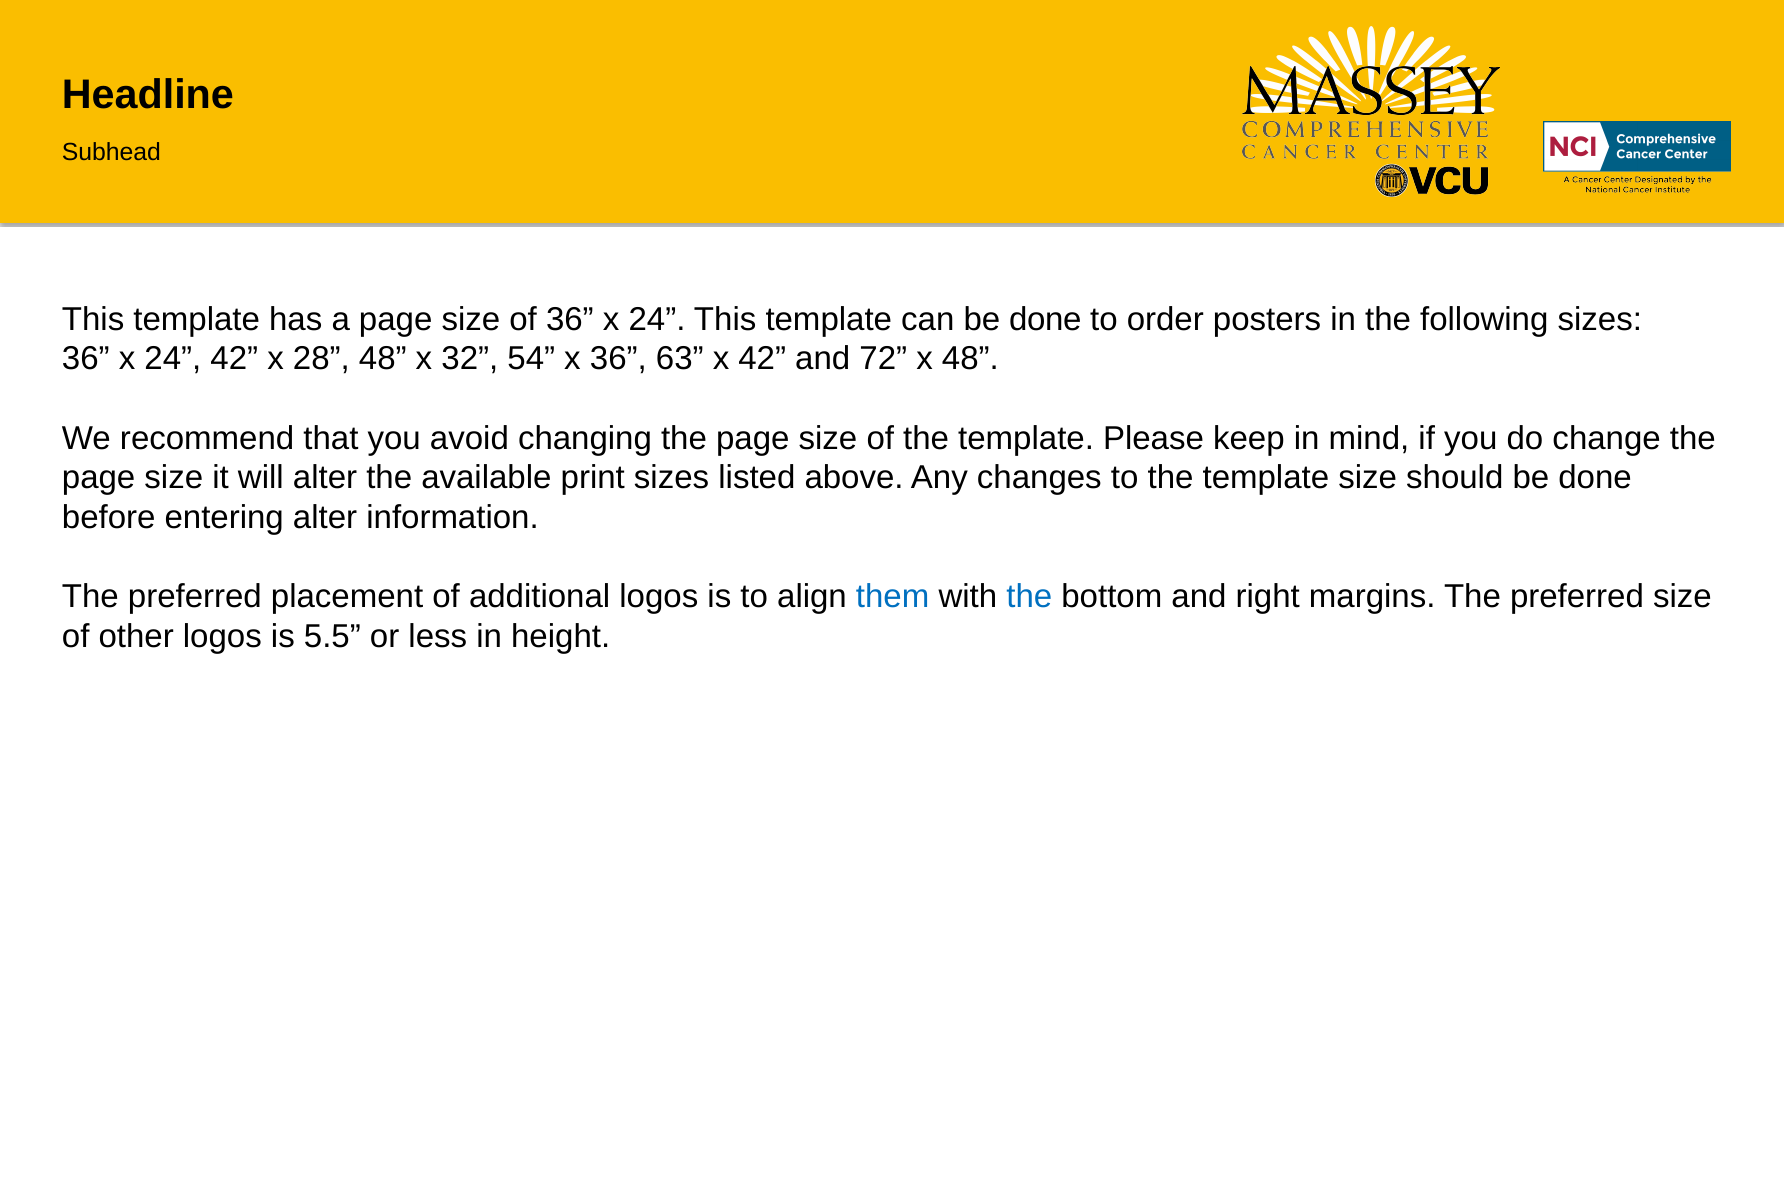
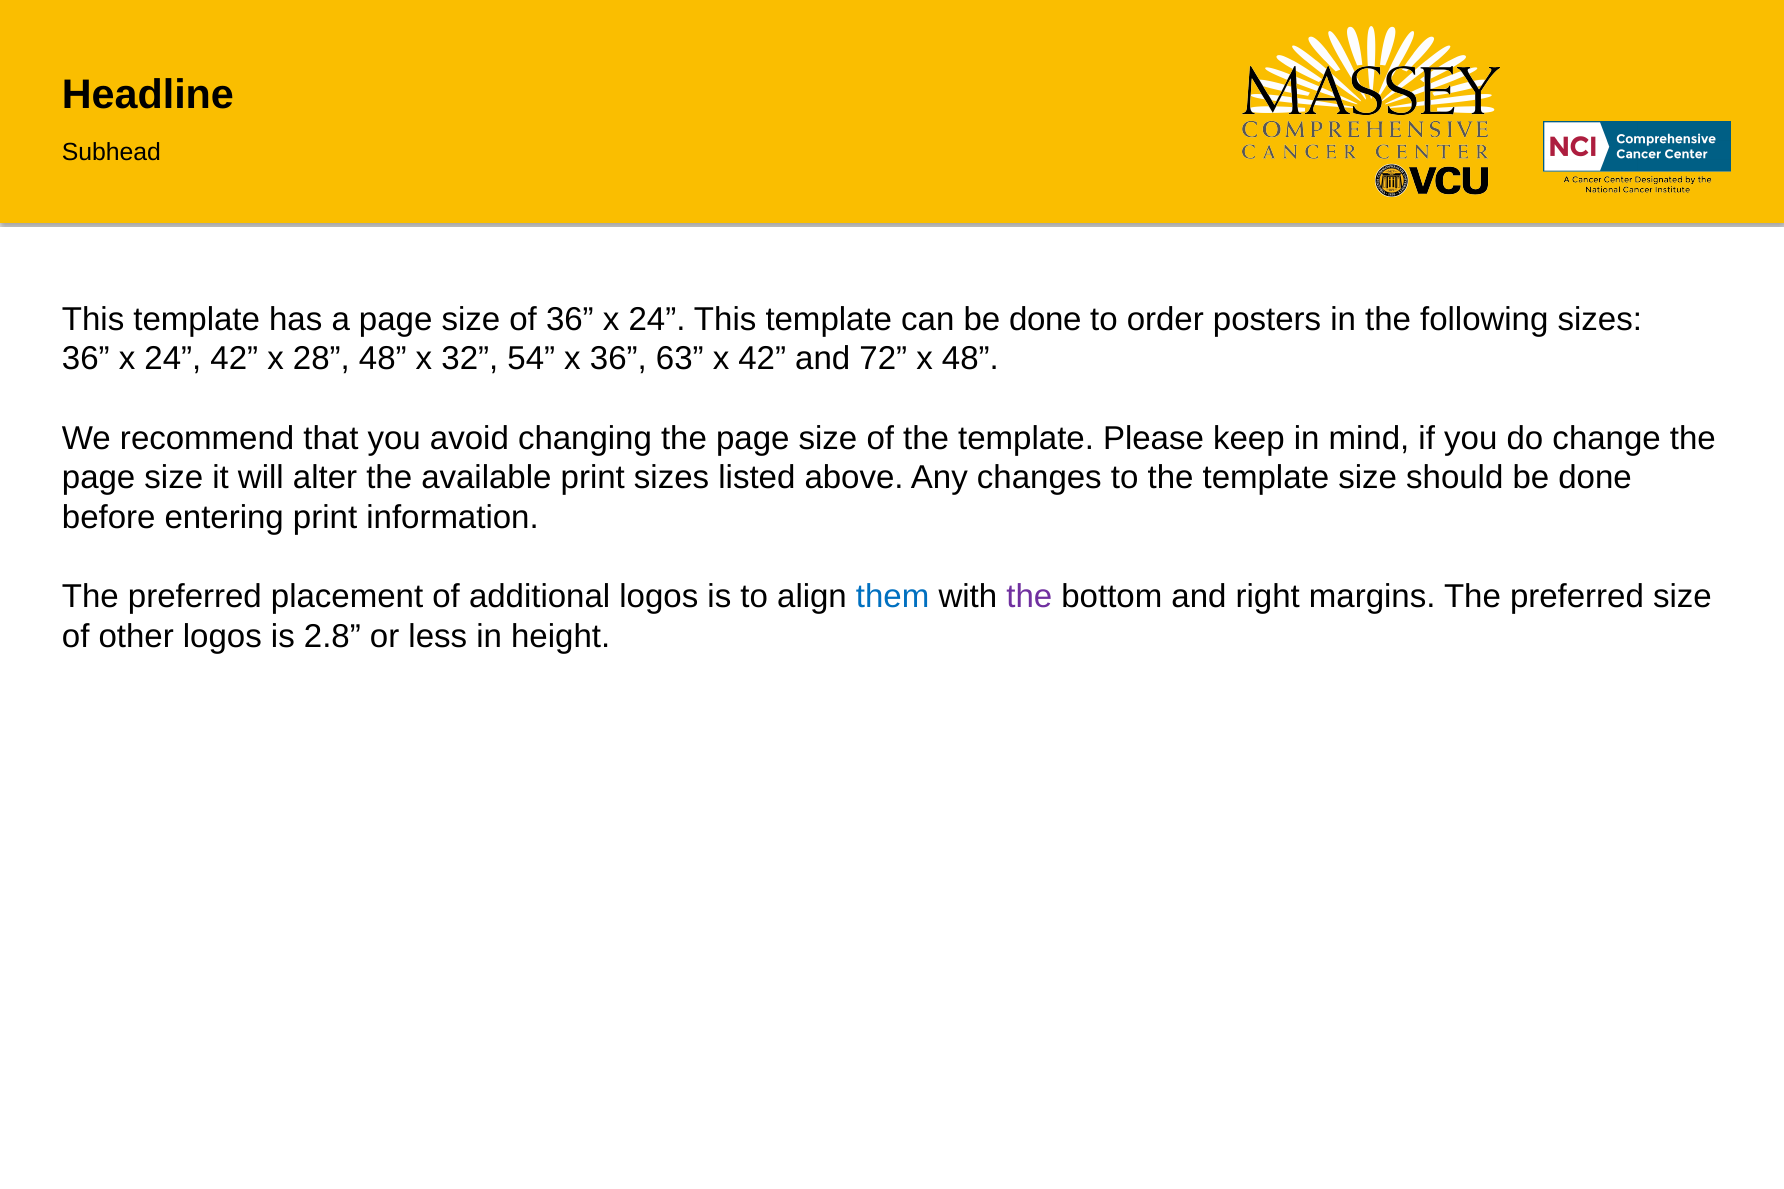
entering alter: alter -> print
the at (1029, 597) colour: blue -> purple
5.5: 5.5 -> 2.8
